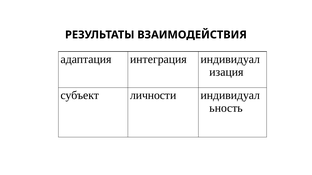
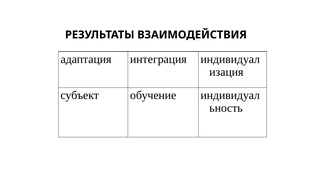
личности: личности -> обучение
